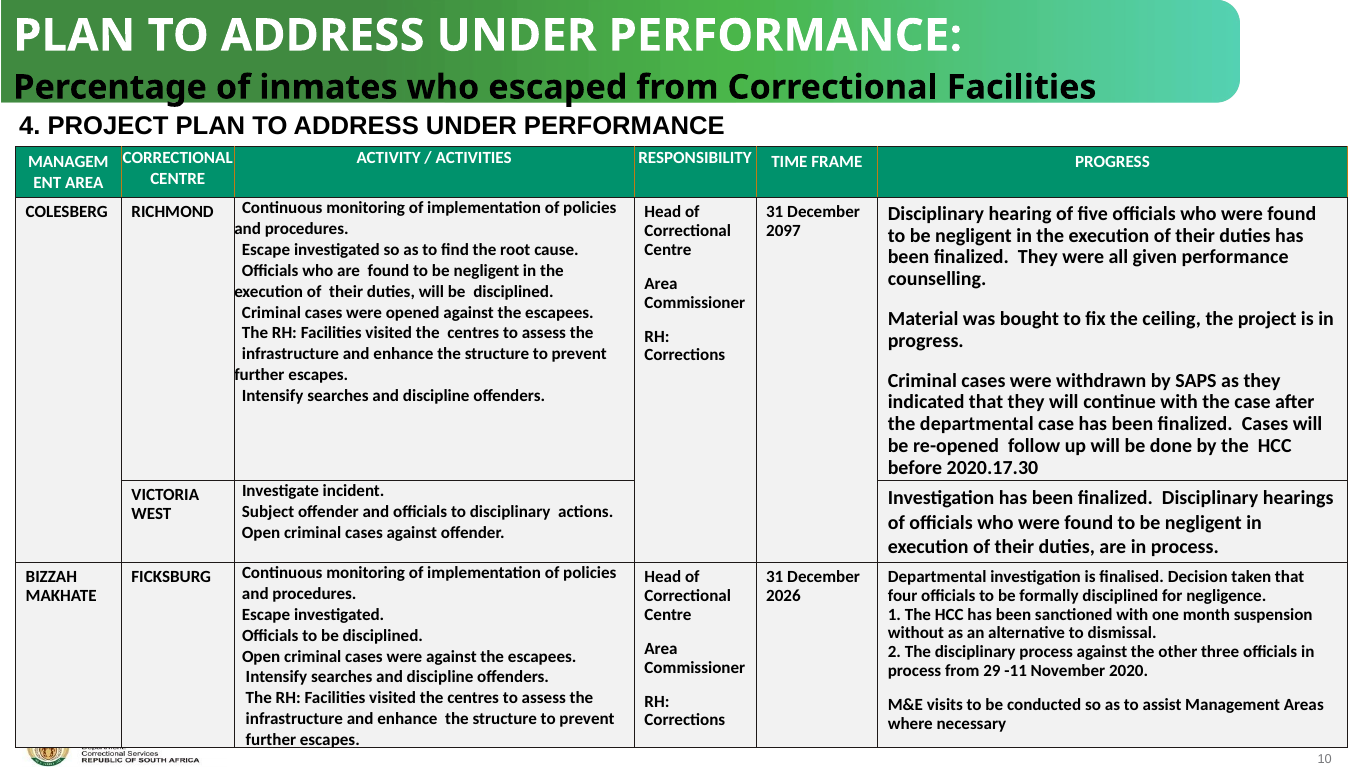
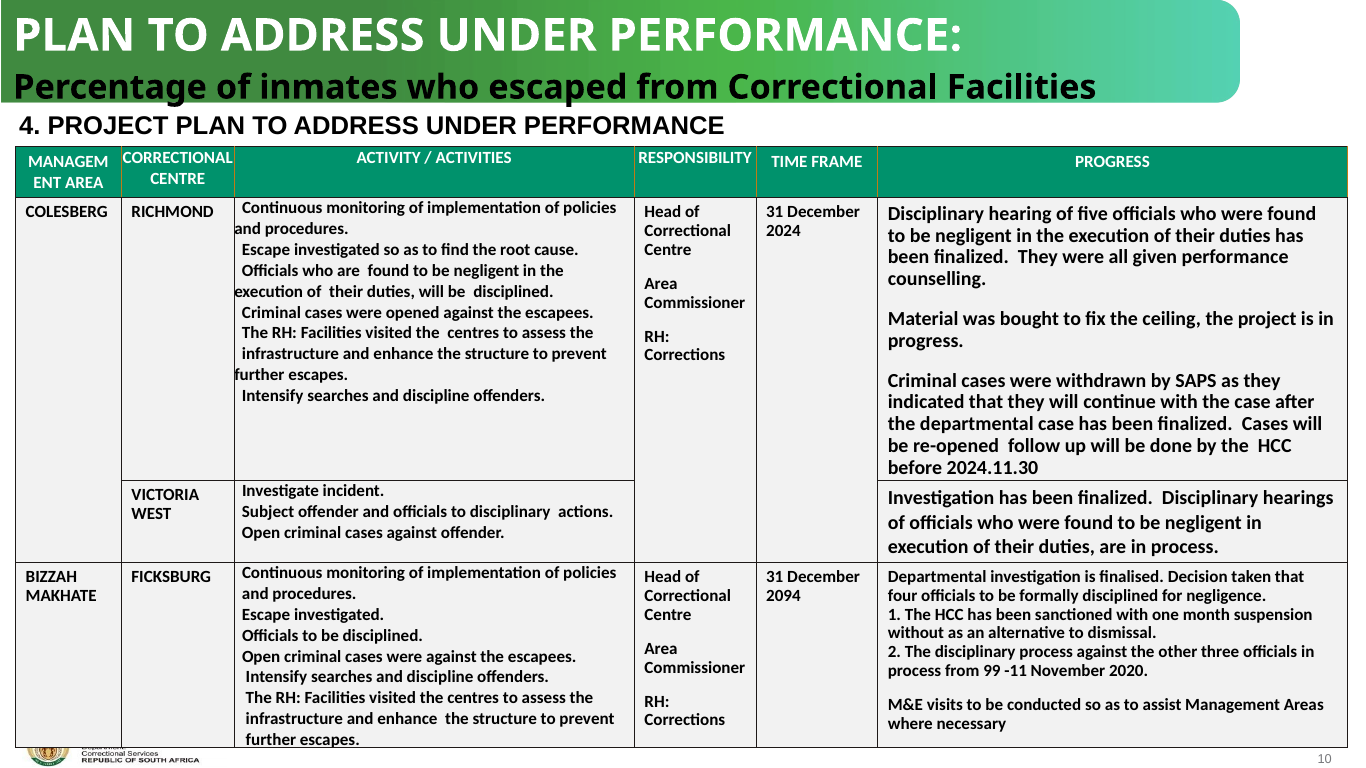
2097: 2097 -> 2024
2020.17.30: 2020.17.30 -> 2024.11.30
2026: 2026 -> 2094
29: 29 -> 99
